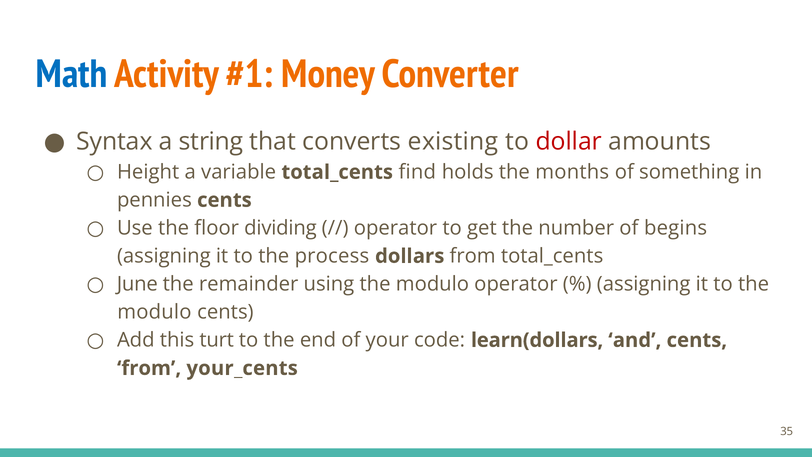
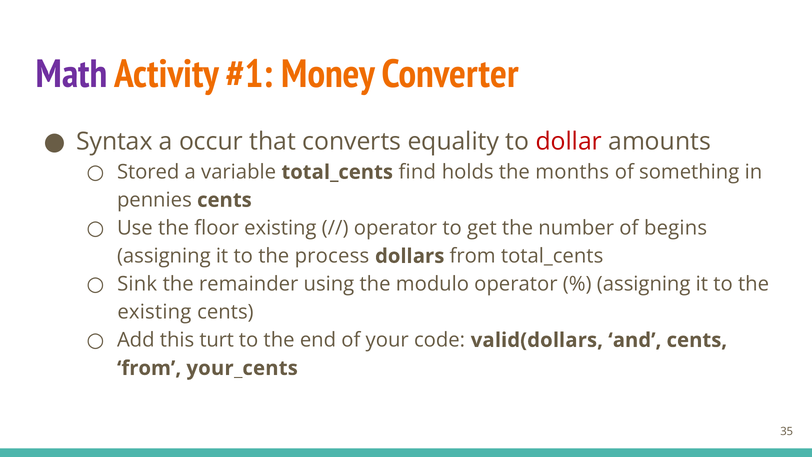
Math colour: blue -> purple
string: string -> occur
existing: existing -> equality
Height: Height -> Stored
floor dividing: dividing -> existing
June: June -> Sink
modulo at (154, 312): modulo -> existing
learn(dollars: learn(dollars -> valid(dollars
